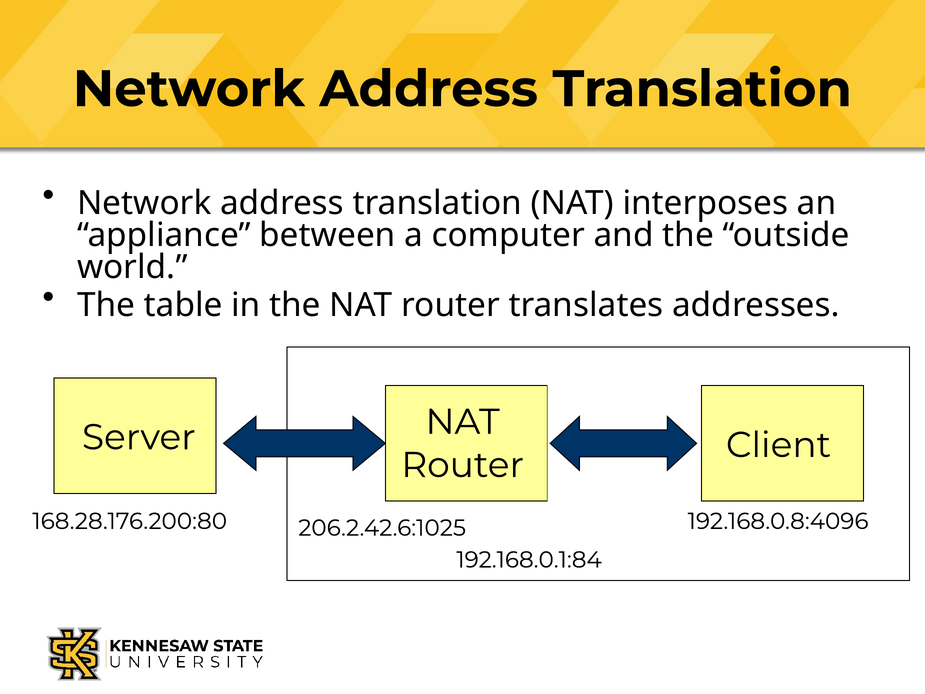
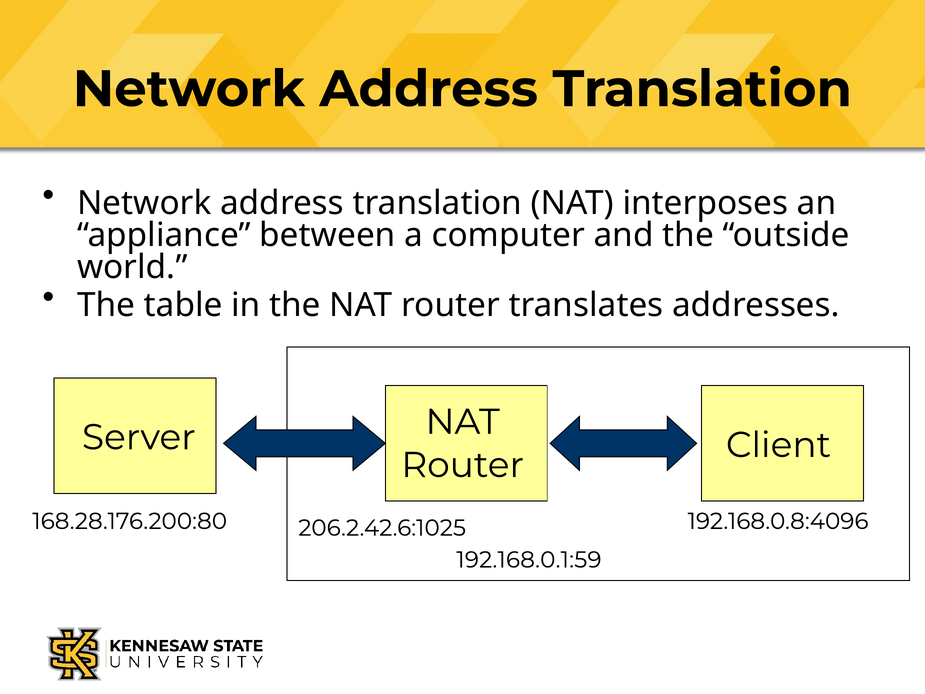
192.168.0.1:84: 192.168.0.1:84 -> 192.168.0.1:59
